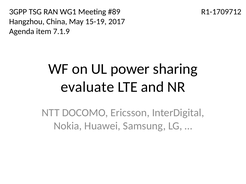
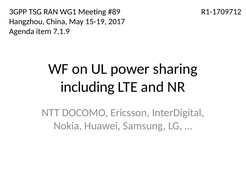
evaluate: evaluate -> including
